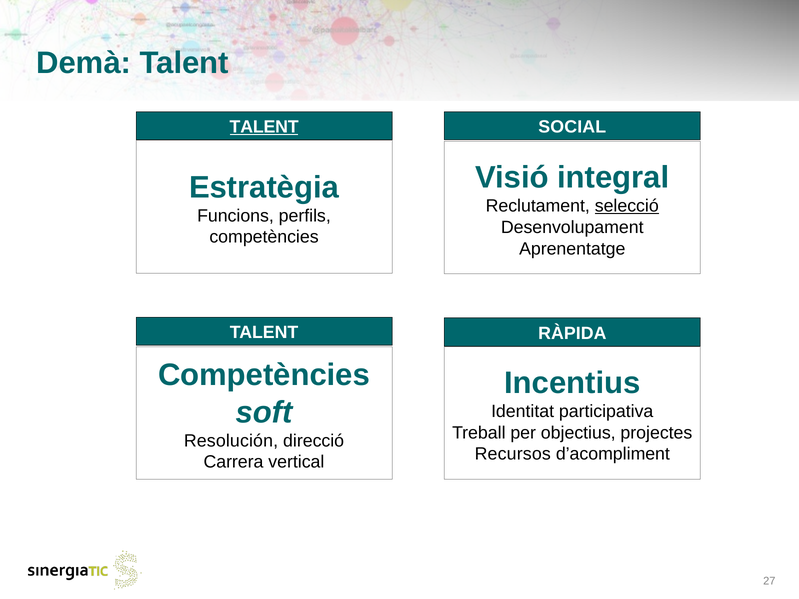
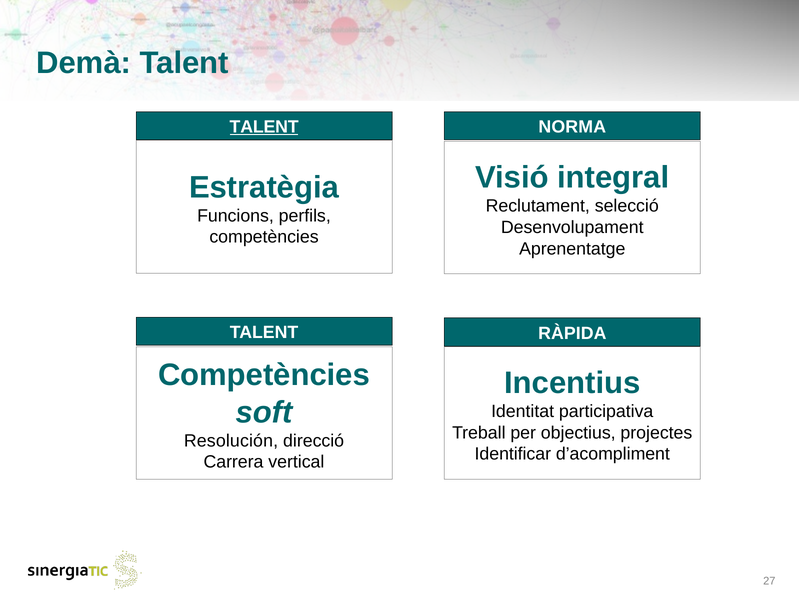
SOCIAL: SOCIAL -> NORMA
selecció underline: present -> none
Recursos: Recursos -> Identificar
